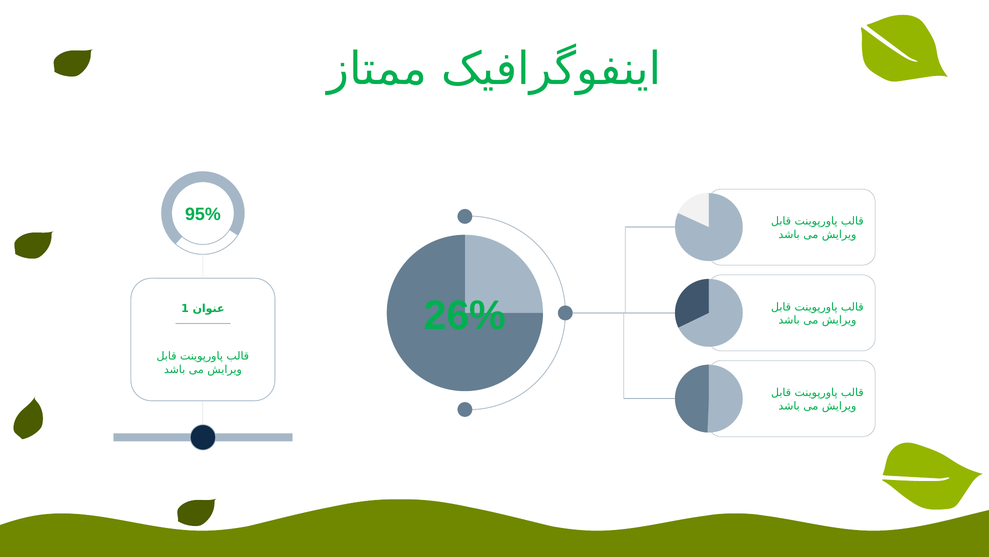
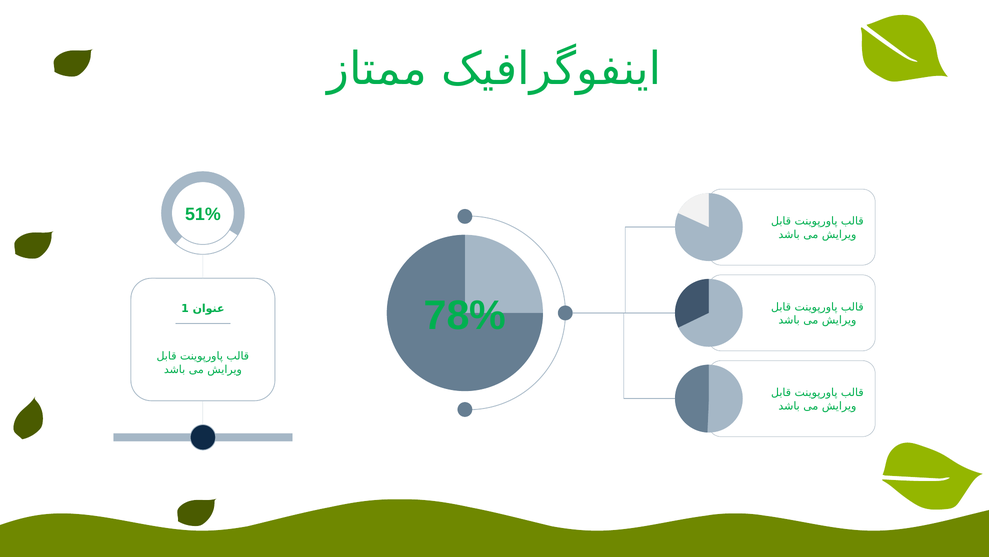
95%: 95% -> 51%
26%: 26% -> 78%
